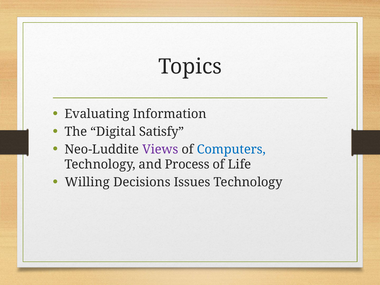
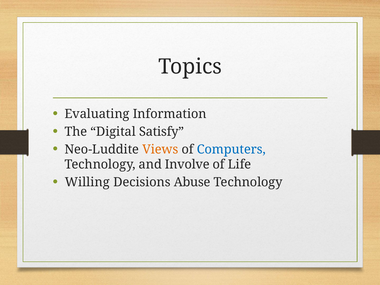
Views colour: purple -> orange
Process: Process -> Involve
Issues: Issues -> Abuse
